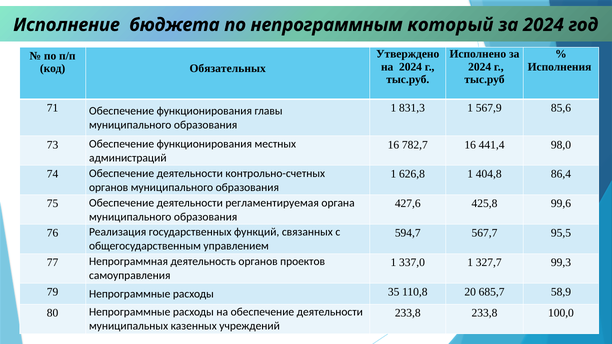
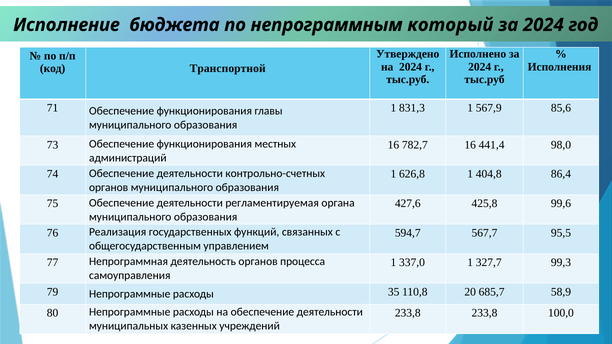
Обязательных: Обязательных -> Транспортной
проектов: проектов -> процесса
